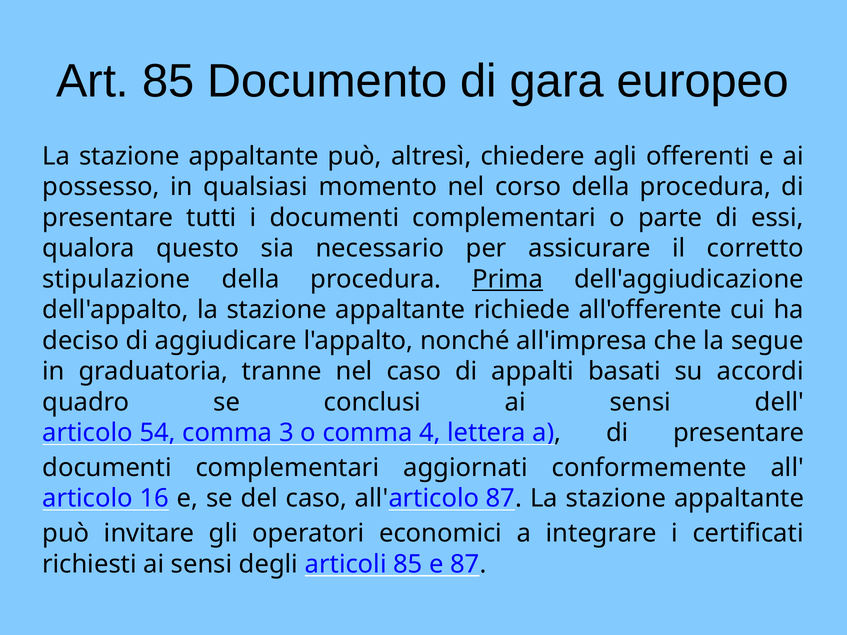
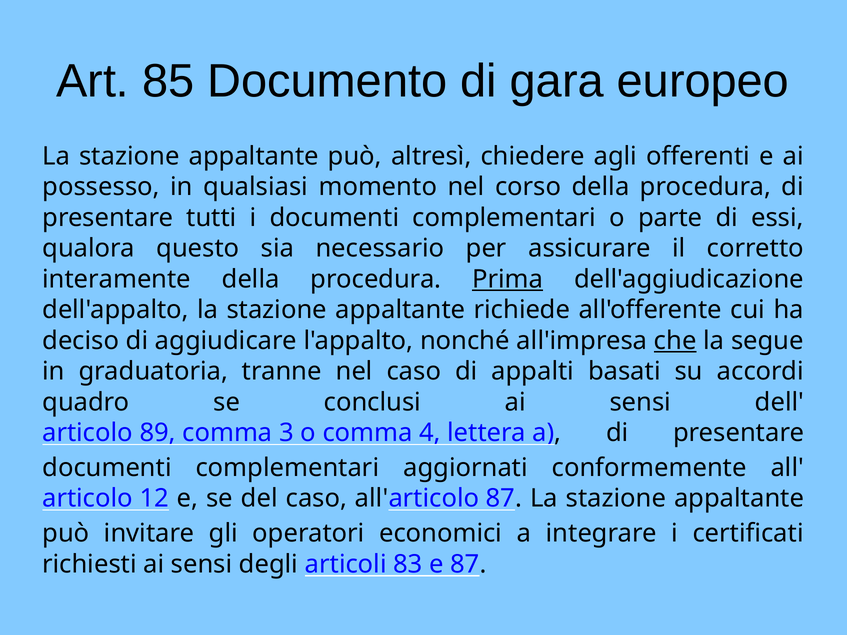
stipulazione: stipulazione -> interamente
che underline: none -> present
54: 54 -> 89
16: 16 -> 12
articoli 85: 85 -> 83
